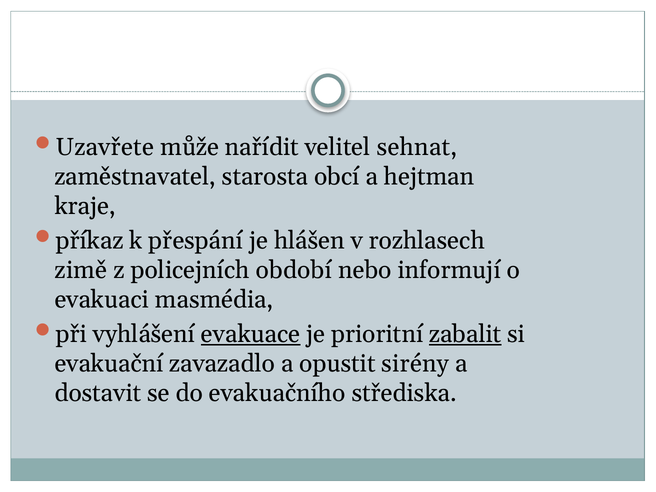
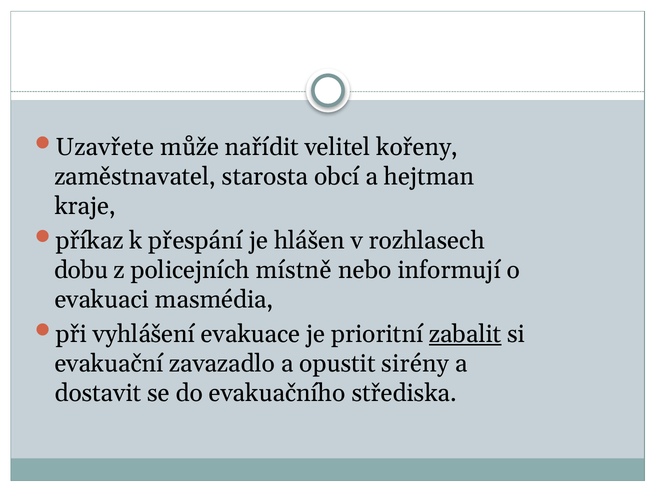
sehnat: sehnat -> kořeny
zimě: zimě -> dobu
období: období -> místně
evakuace underline: present -> none
